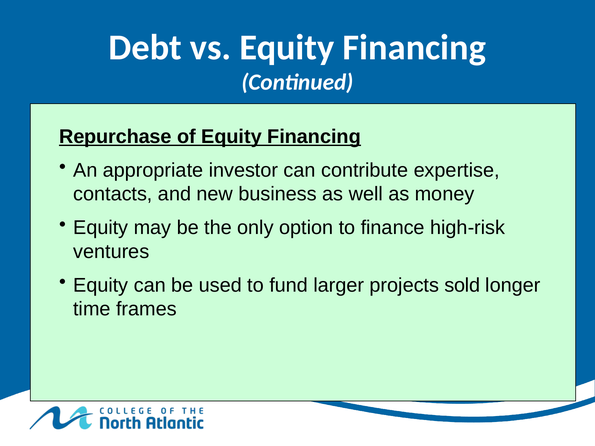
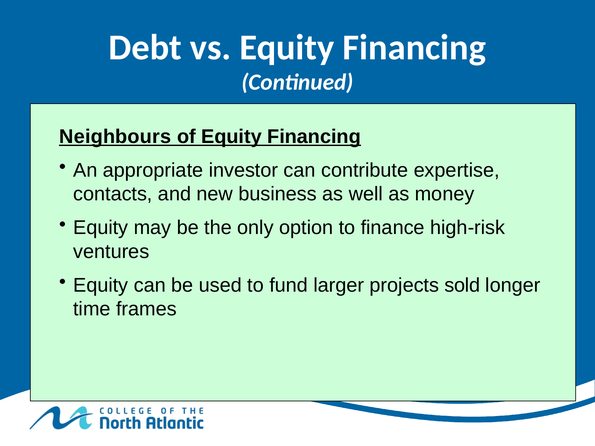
Repurchase: Repurchase -> Neighbours
